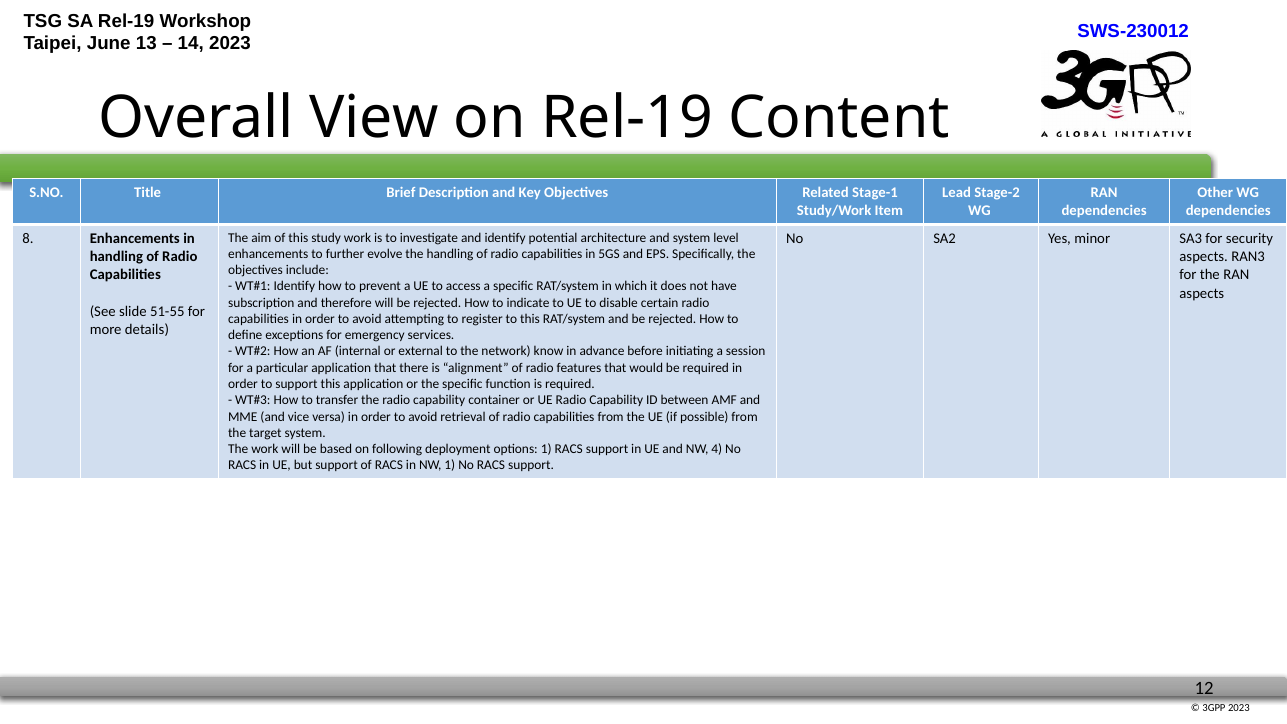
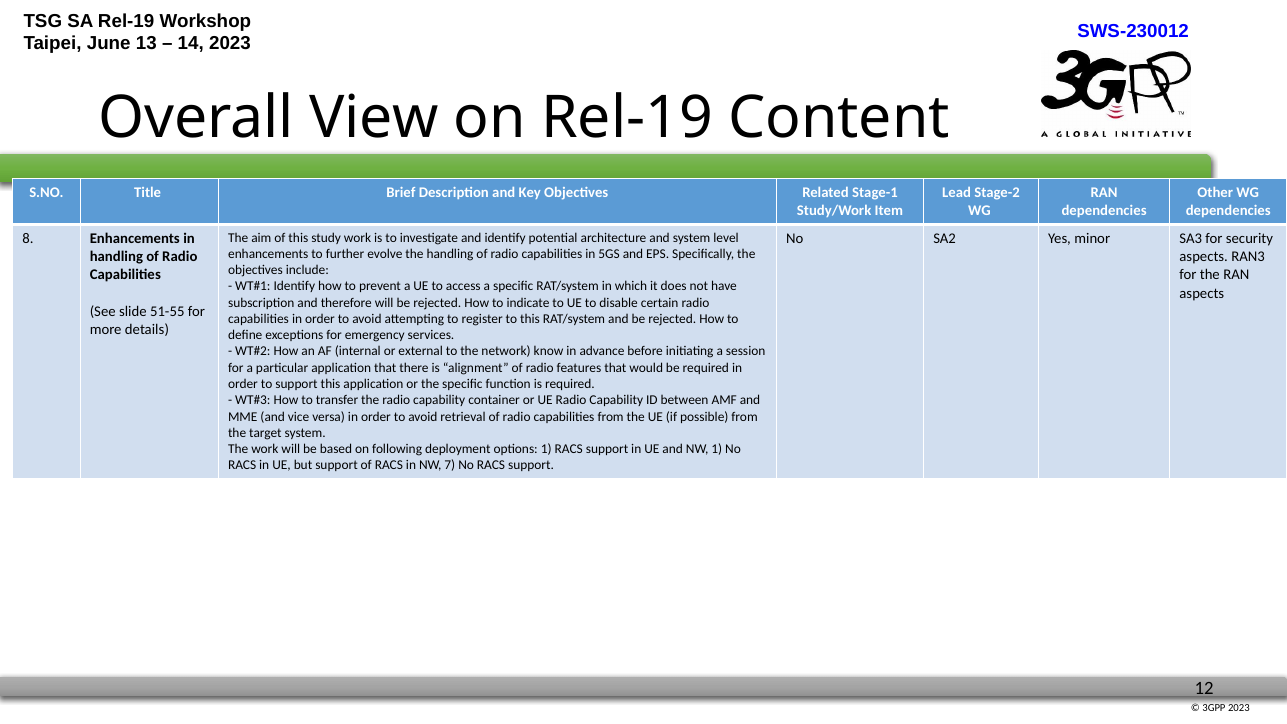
NW 4: 4 -> 1
NW 1: 1 -> 7
